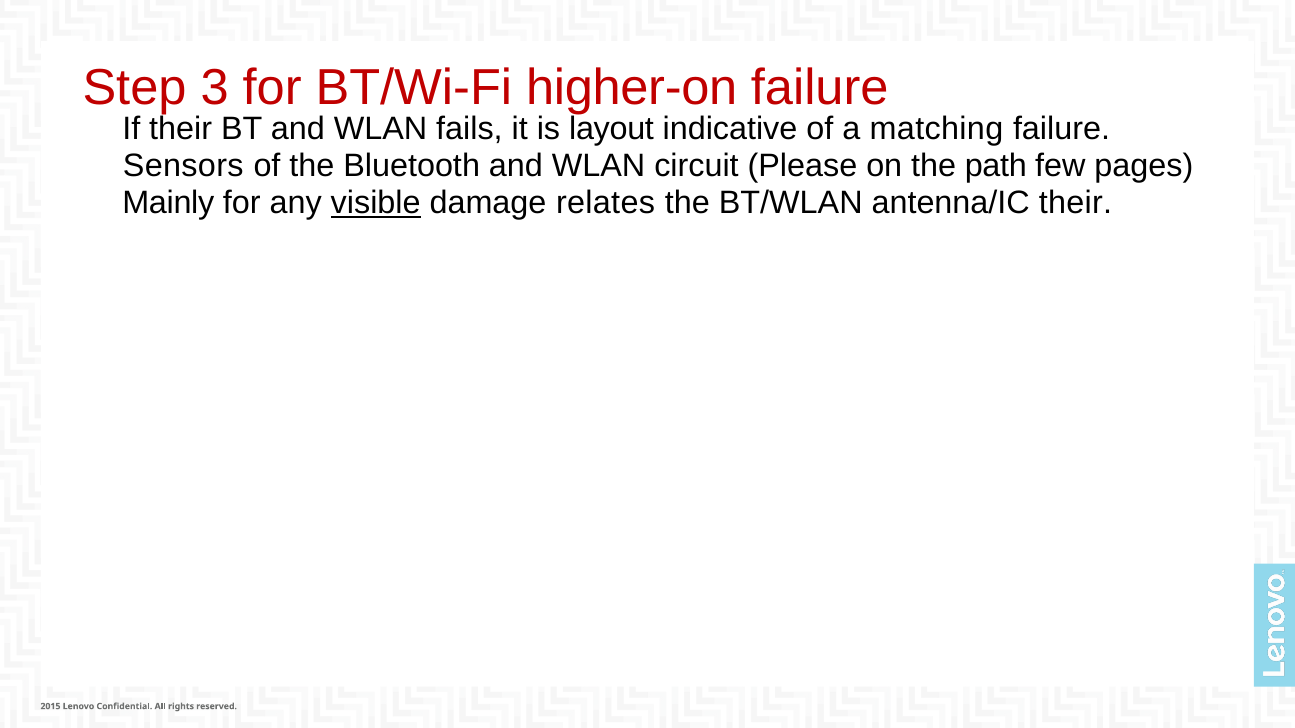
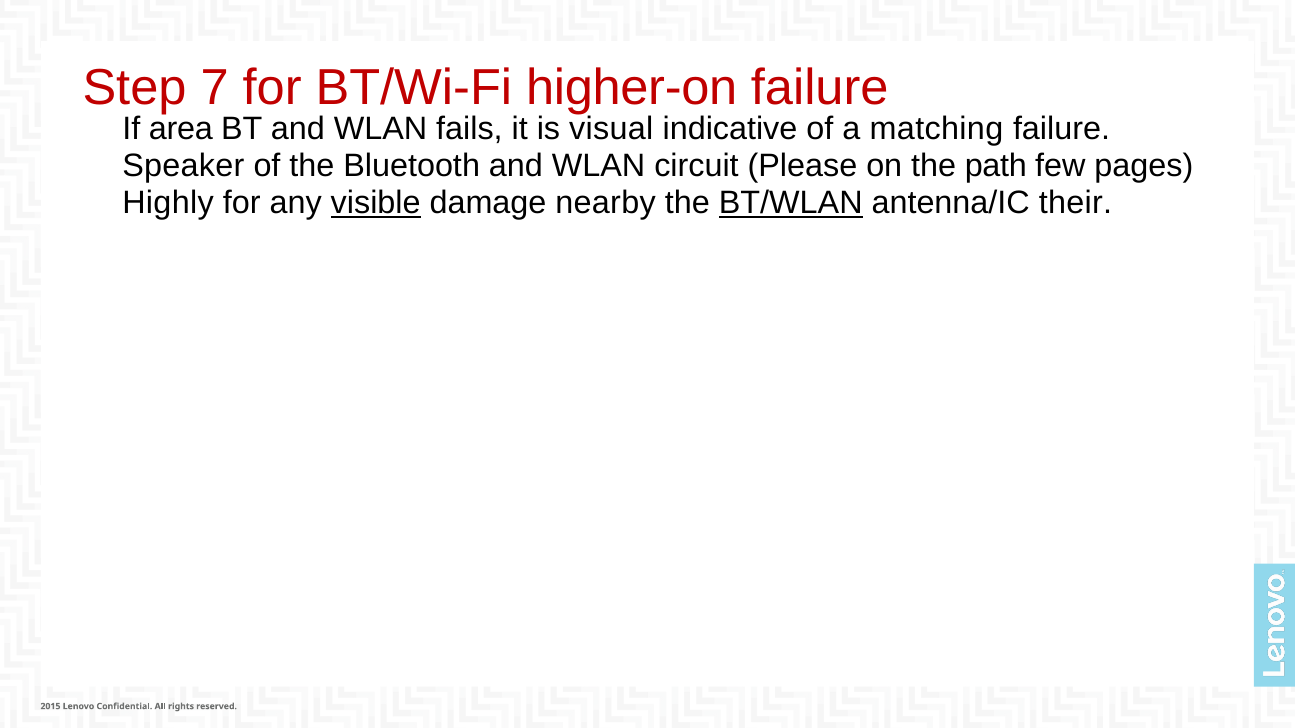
3: 3 -> 7
If their: their -> area
layout: layout -> visual
Sensors: Sensors -> Speaker
Mainly: Mainly -> Highly
relates: relates -> nearby
BT/WLAN underline: none -> present
